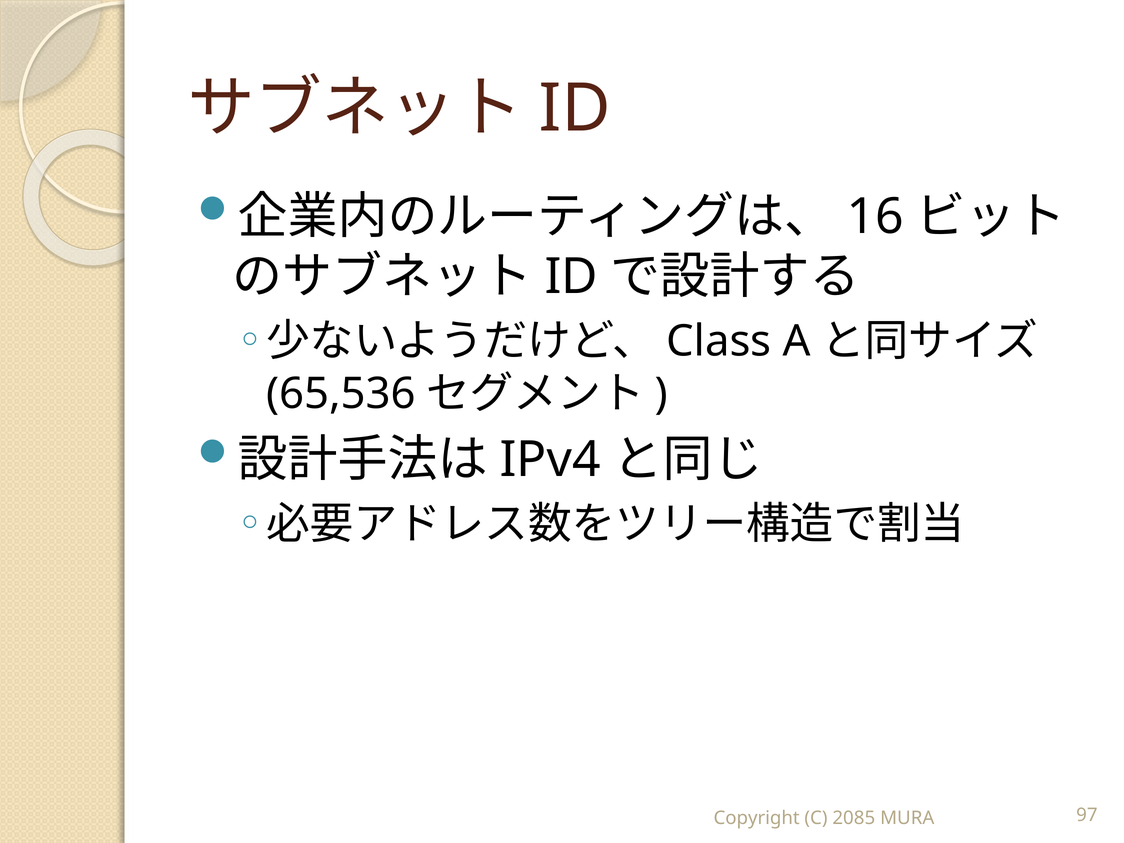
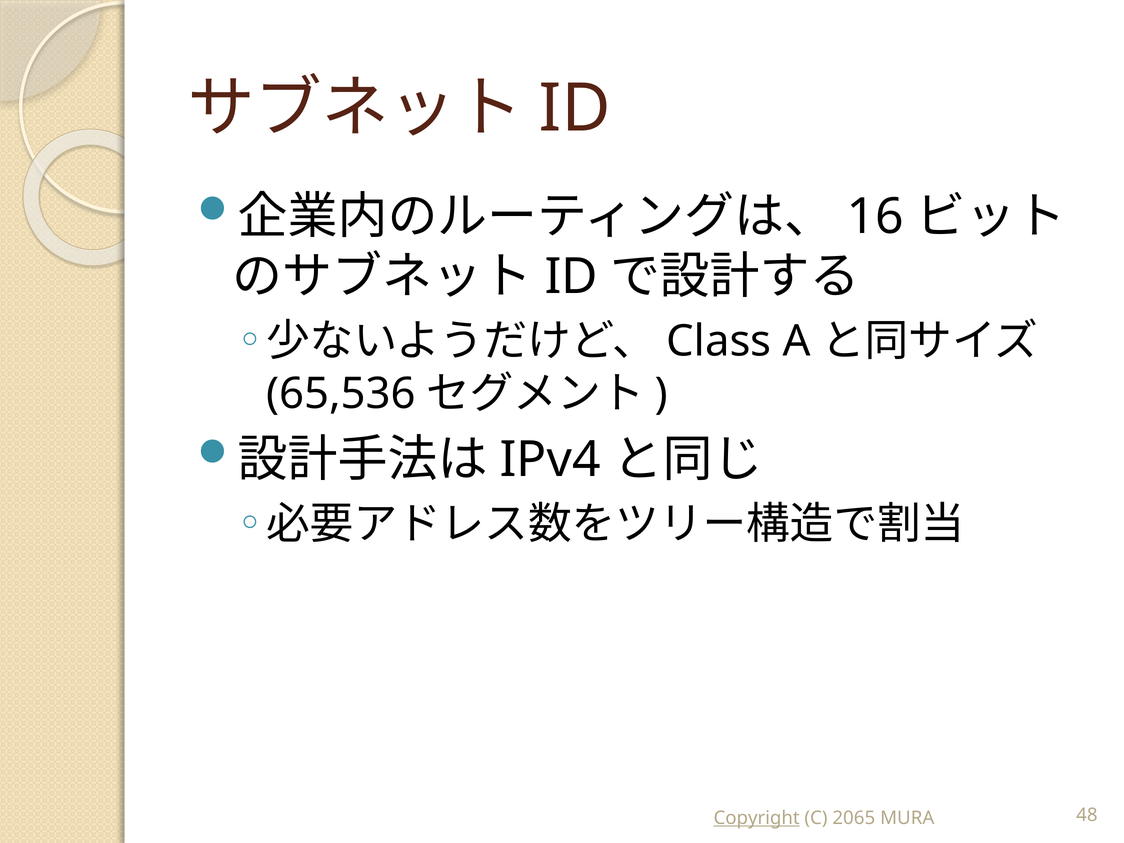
Copyright underline: none -> present
2085: 2085 -> 2065
97: 97 -> 48
